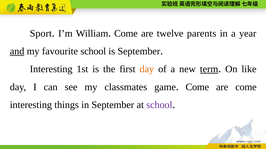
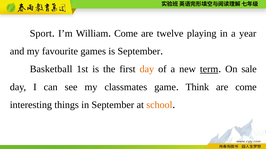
parents: parents -> playing
and underline: present -> none
favourite school: school -> games
Interesting at (51, 69): Interesting -> Basketball
like: like -> sale
Come at (197, 87): Come -> Think
school at (159, 105) colour: purple -> orange
